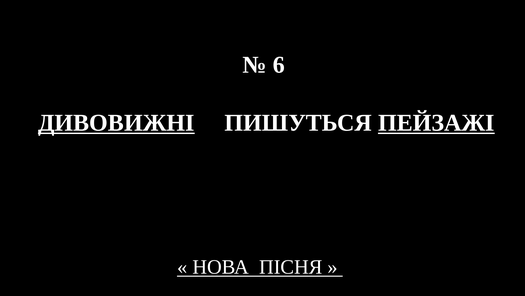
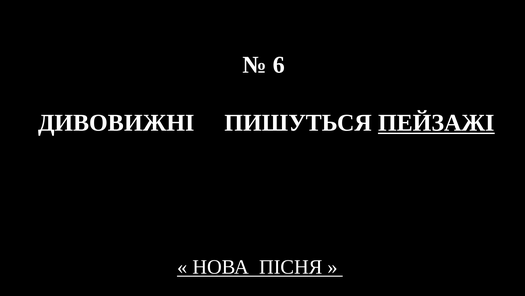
ДИВОВИЖНІ underline: present -> none
